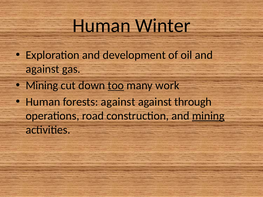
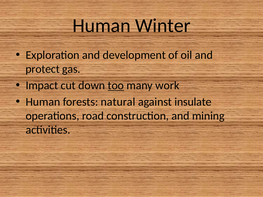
against at (43, 69): against -> protect
Mining at (42, 86): Mining -> Impact
forests against: against -> natural
through: through -> insulate
mining at (208, 116) underline: present -> none
